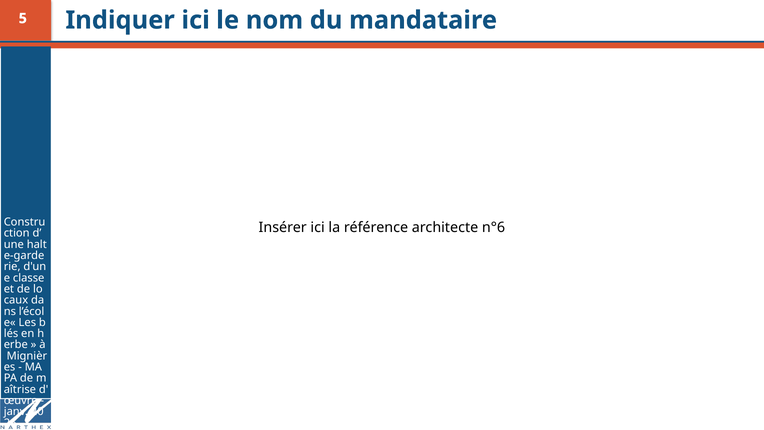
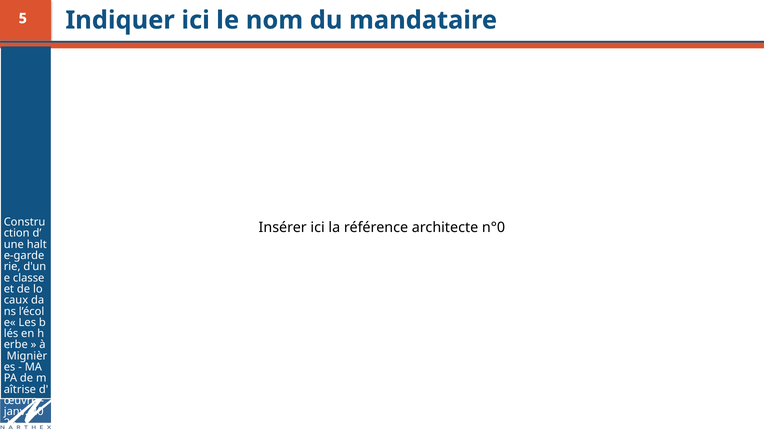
n°6: n°6 -> n°0
